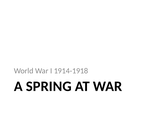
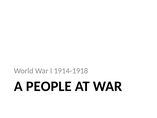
SPRING: SPRING -> PEOPLE
